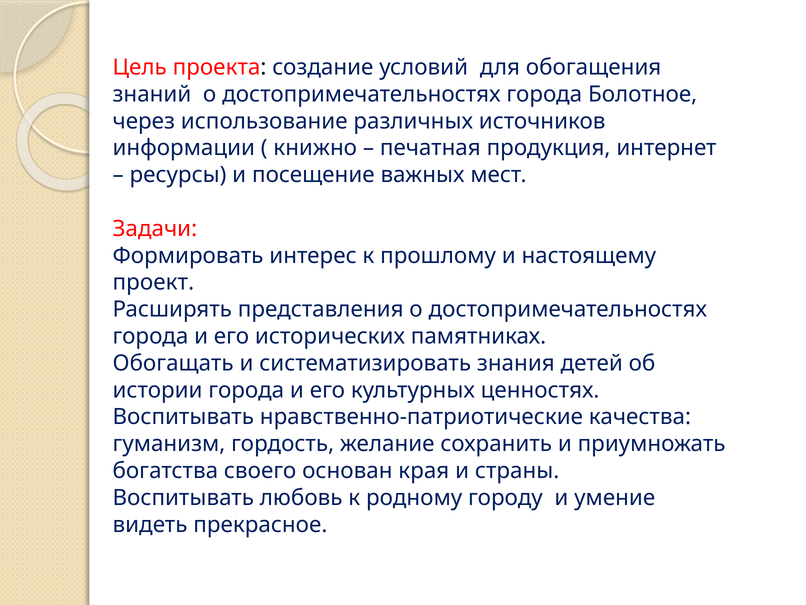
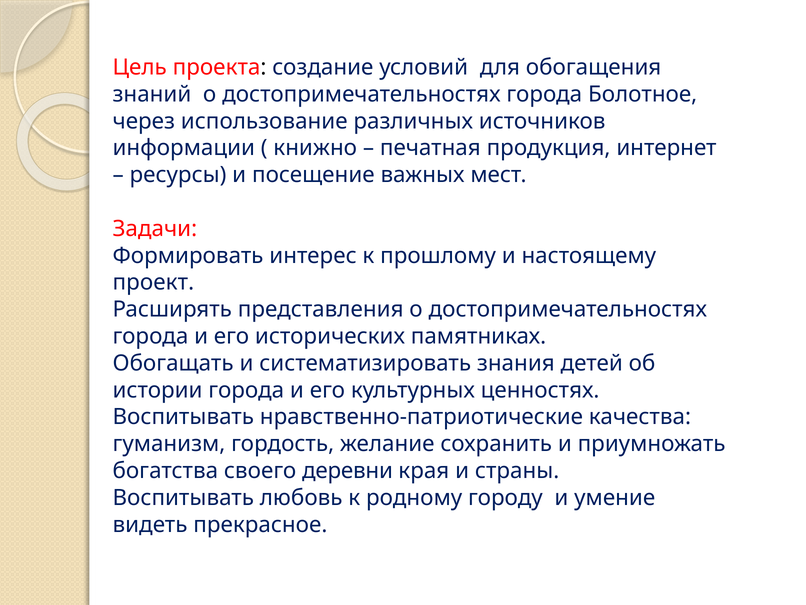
основан: основан -> деревни
